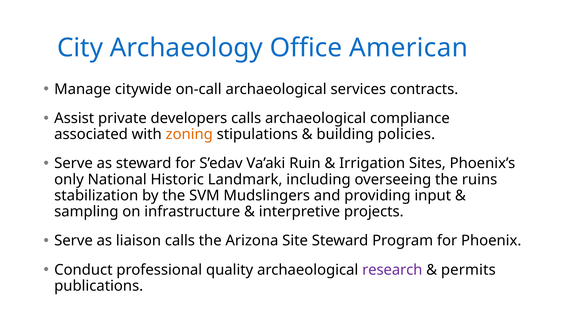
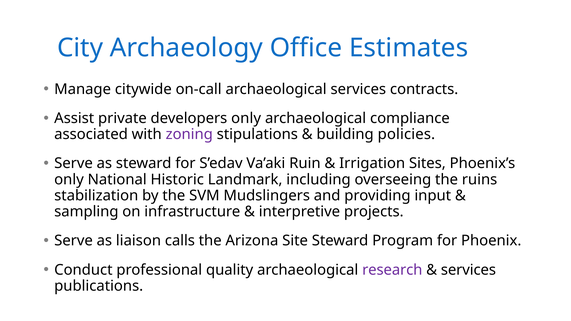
American: American -> Estimates
developers calls: calls -> only
zoning colour: orange -> purple
permits at (468, 270): permits -> services
